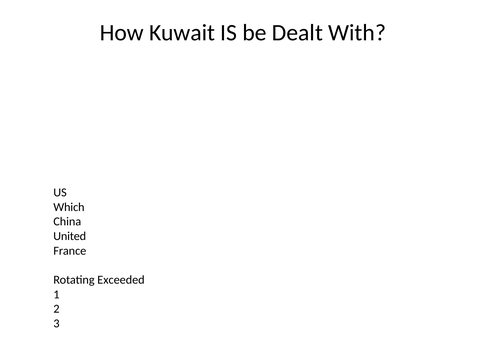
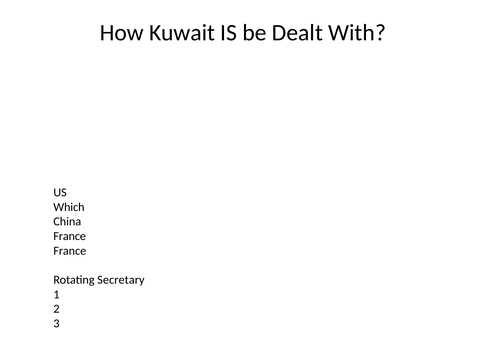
United at (70, 237): United -> France
Exceeded: Exceeded -> Secretary
